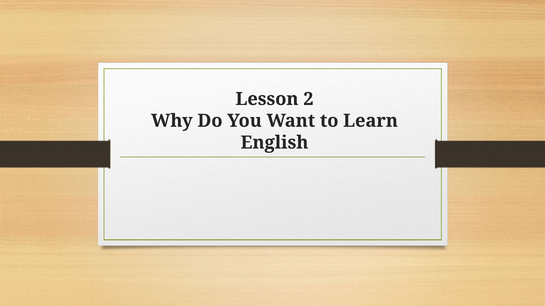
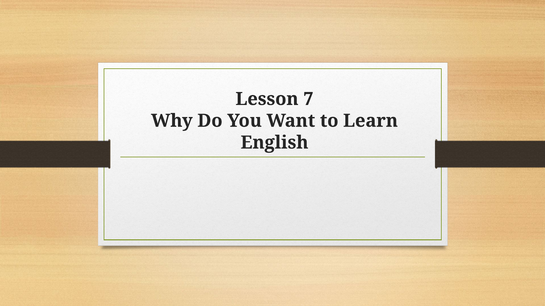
2: 2 -> 7
